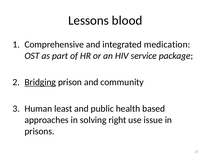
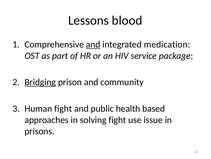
and at (93, 44) underline: none -> present
Human least: least -> fight
solving right: right -> fight
